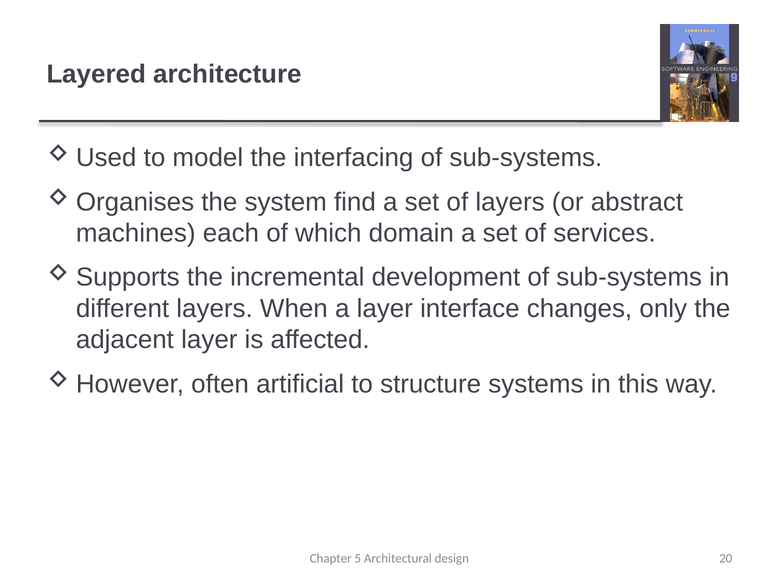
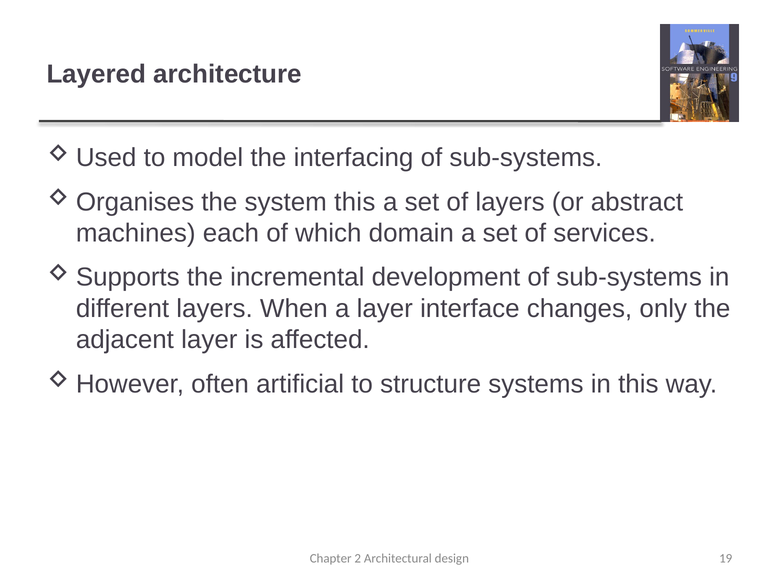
system find: find -> this
5: 5 -> 2
20: 20 -> 19
